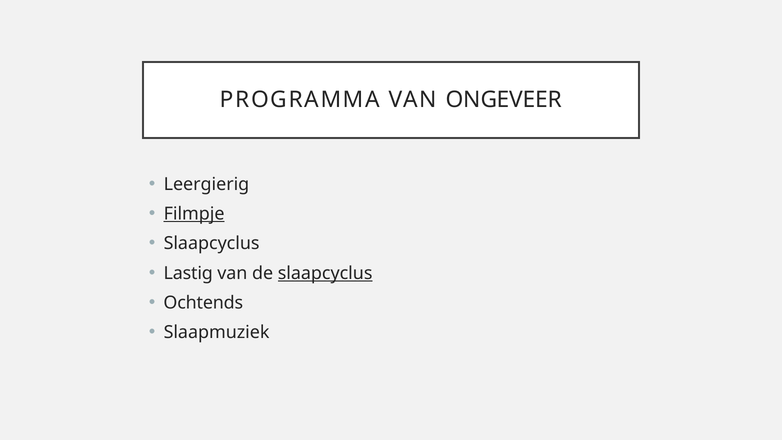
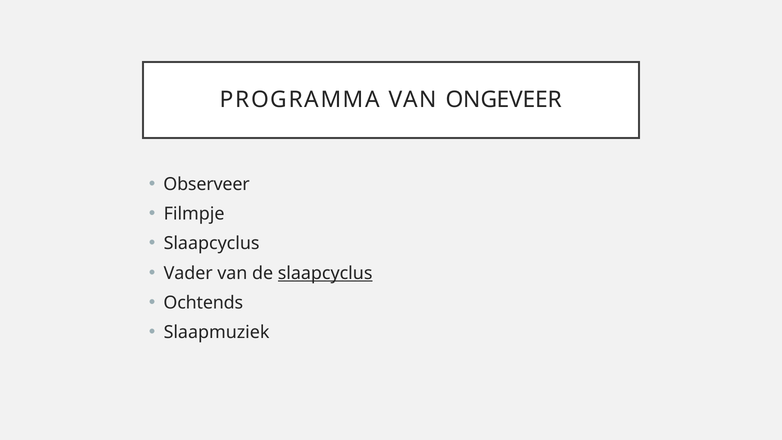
Leergierig: Leergierig -> Observeer
Filmpje underline: present -> none
Lastig: Lastig -> Vader
